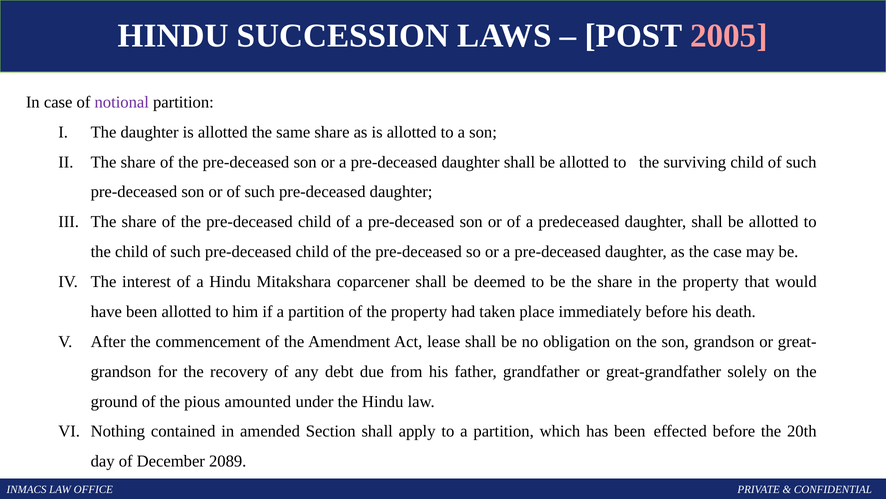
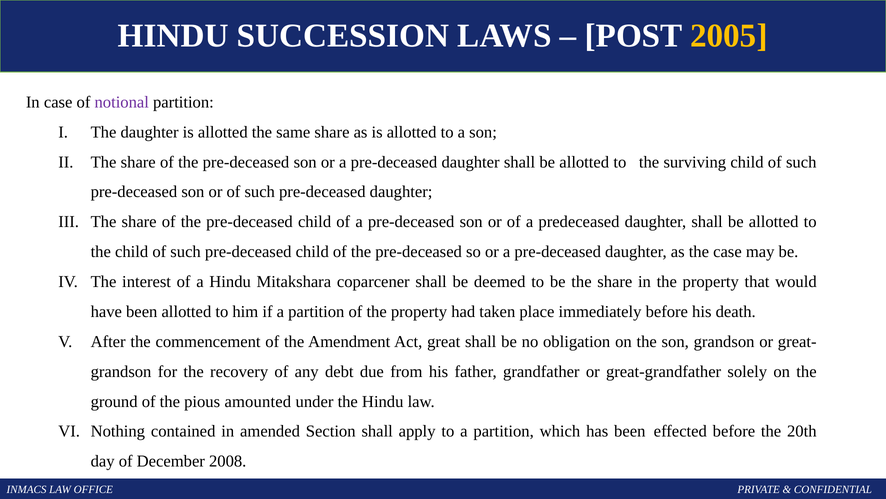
2005 colour: pink -> yellow
lease: lease -> great
2089: 2089 -> 2008
